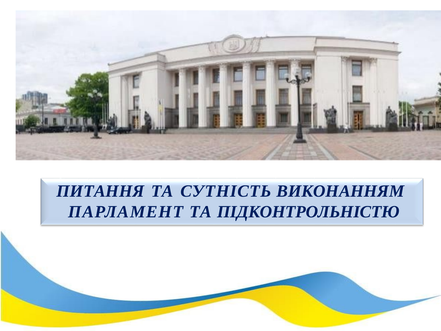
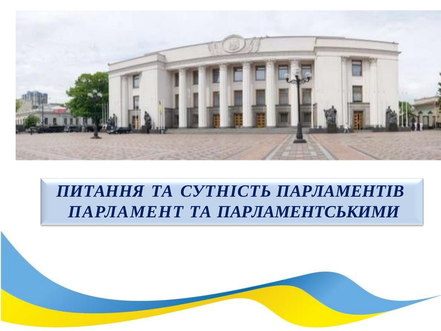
ВИКОНАННЯМ: ВИКОНАННЯМ -> ПАРЛАМЕНТІВ
ПІДКОНТРОЛЬНІСТЮ: ПІДКОНТРОЛЬНІСТЮ -> ПАРЛАМЕНТСЬКИМИ
